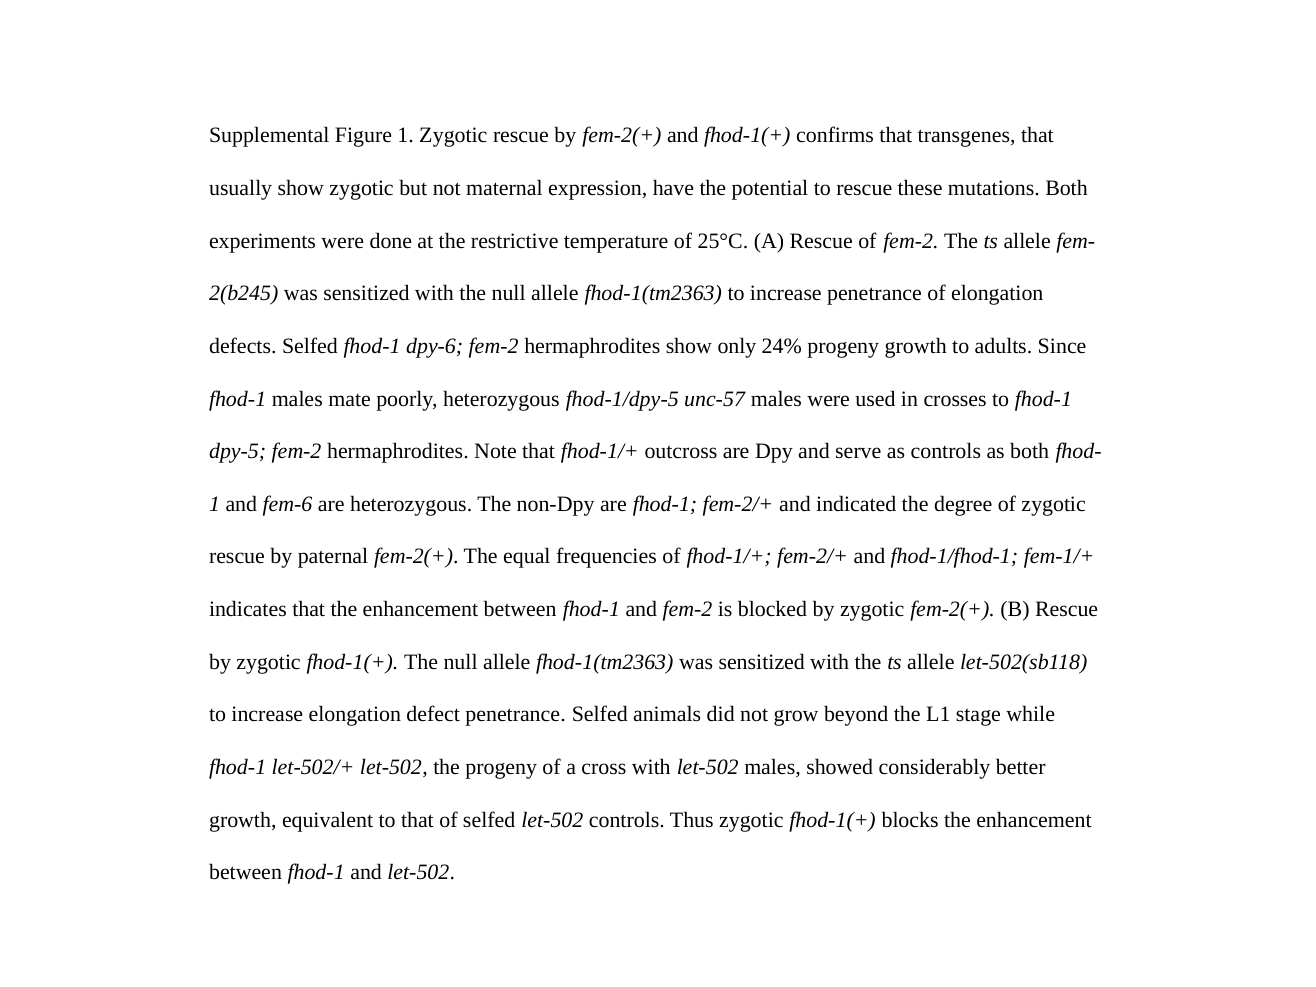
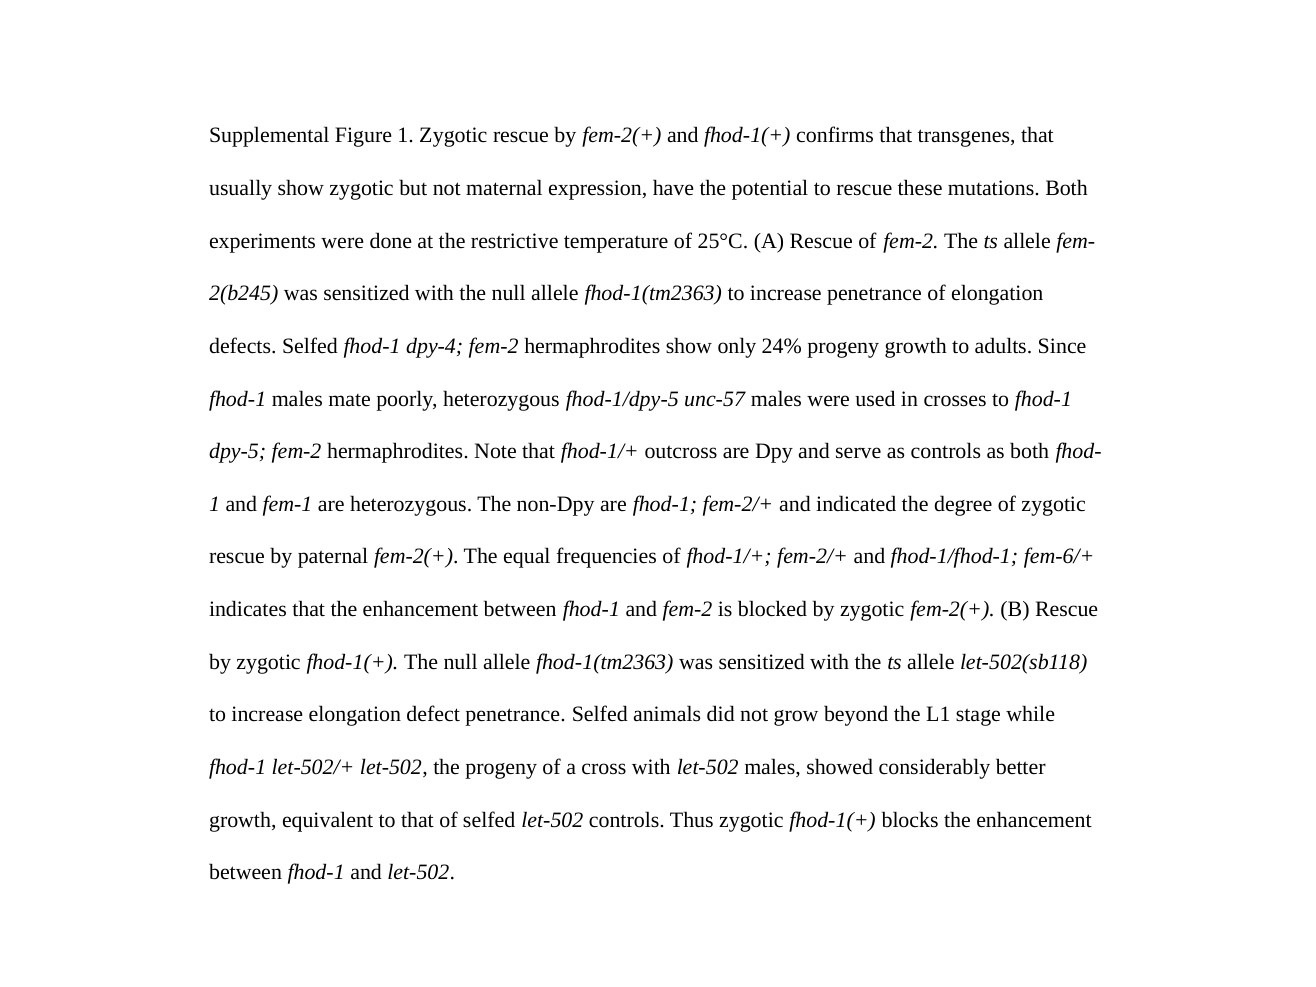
dpy-6: dpy-6 -> dpy-4
fem-6: fem-6 -> fem-1
fem-1/+: fem-1/+ -> fem-6/+
